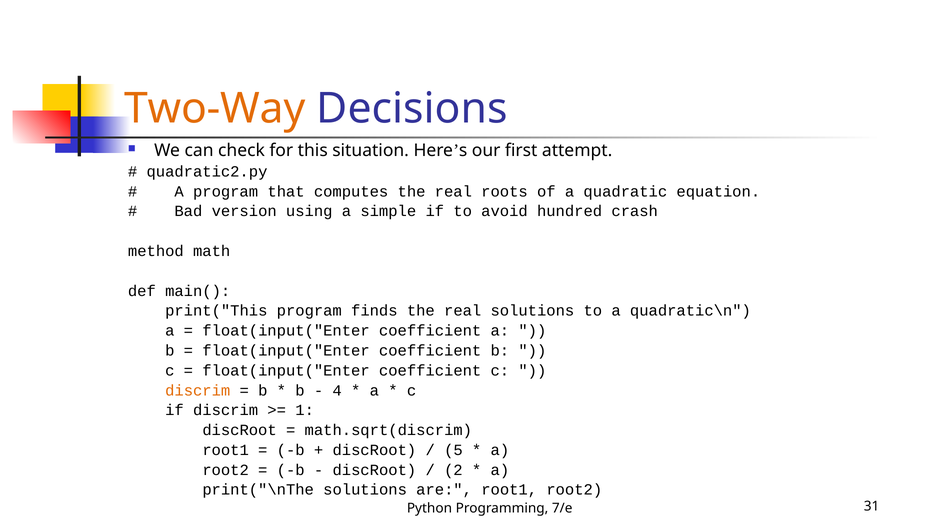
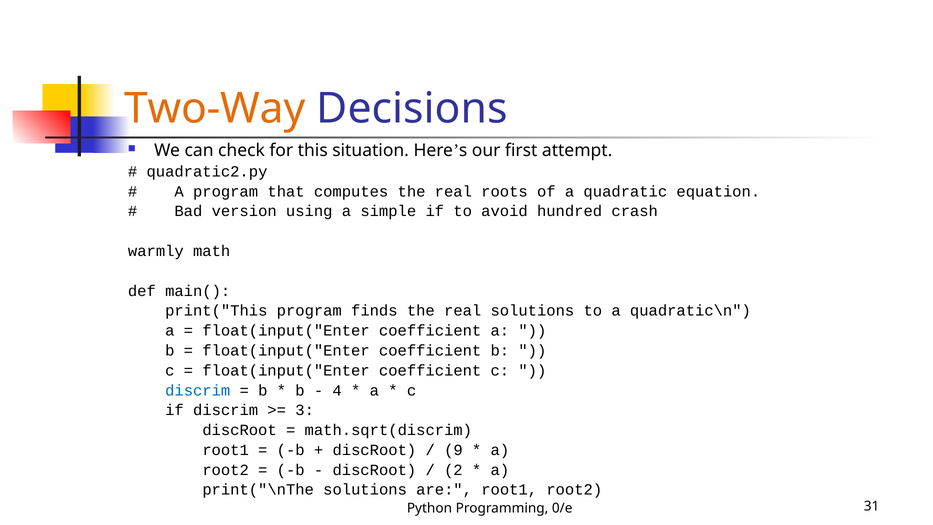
method: method -> warmly
discrim at (198, 390) colour: orange -> blue
1: 1 -> 3
5: 5 -> 9
7/e: 7/e -> 0/e
